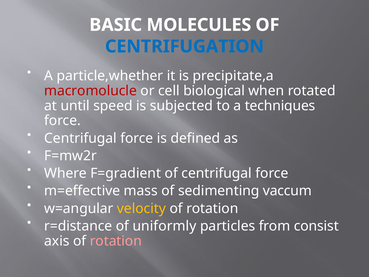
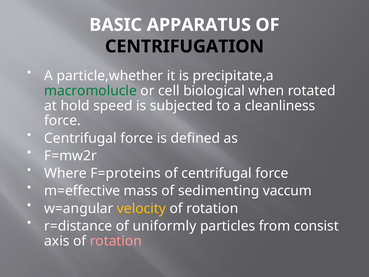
MOLECULES: MOLECULES -> APPARATUS
CENTRIFUGATION colour: blue -> black
macromolucle colour: red -> green
until: until -> hold
techniques: techniques -> cleanliness
F=gradient: F=gradient -> F=proteins
